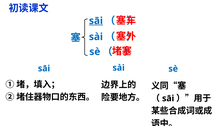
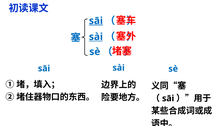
sài at (96, 37) underline: none -> present
